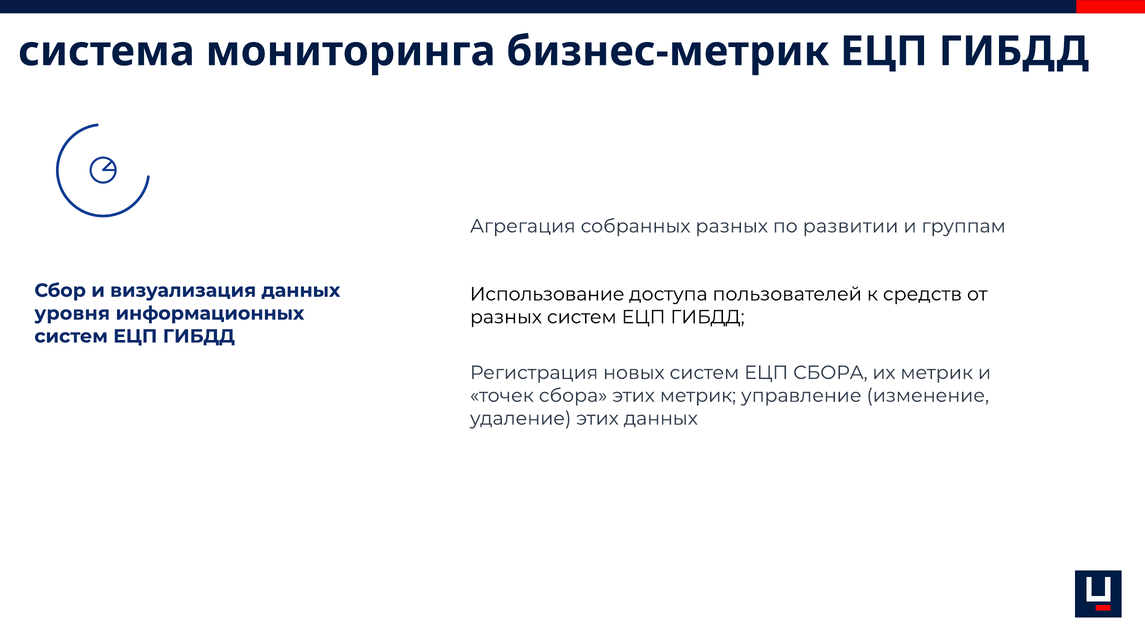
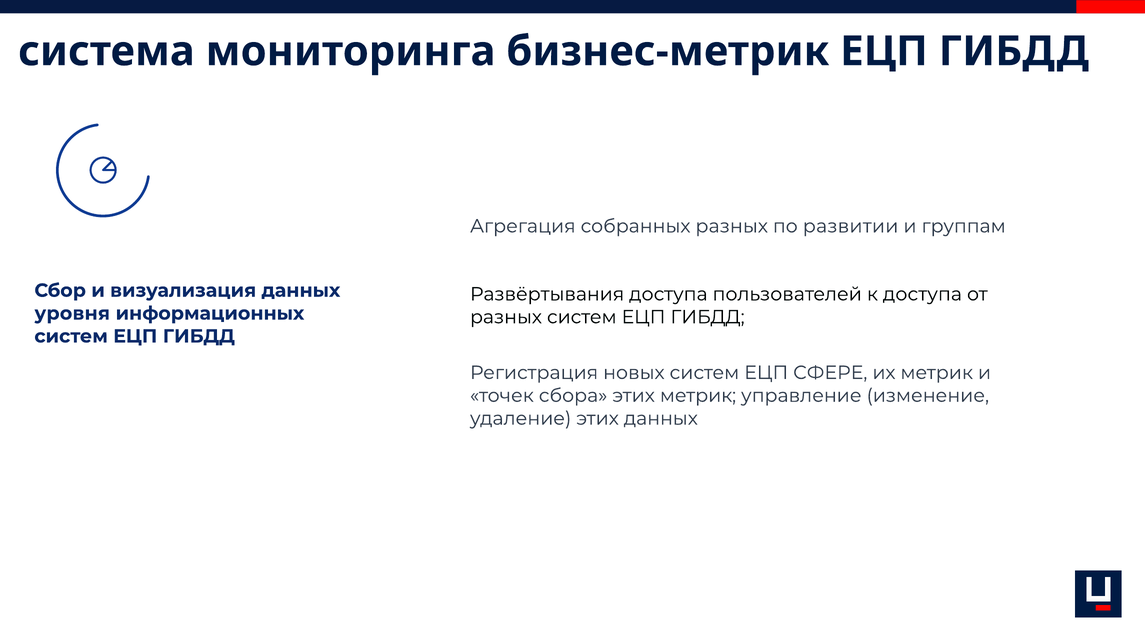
Использование: Использование -> Развёртывания
к средств: средств -> доступа
ЕЦП СБОРА: СБОРА -> СФЕРЕ
